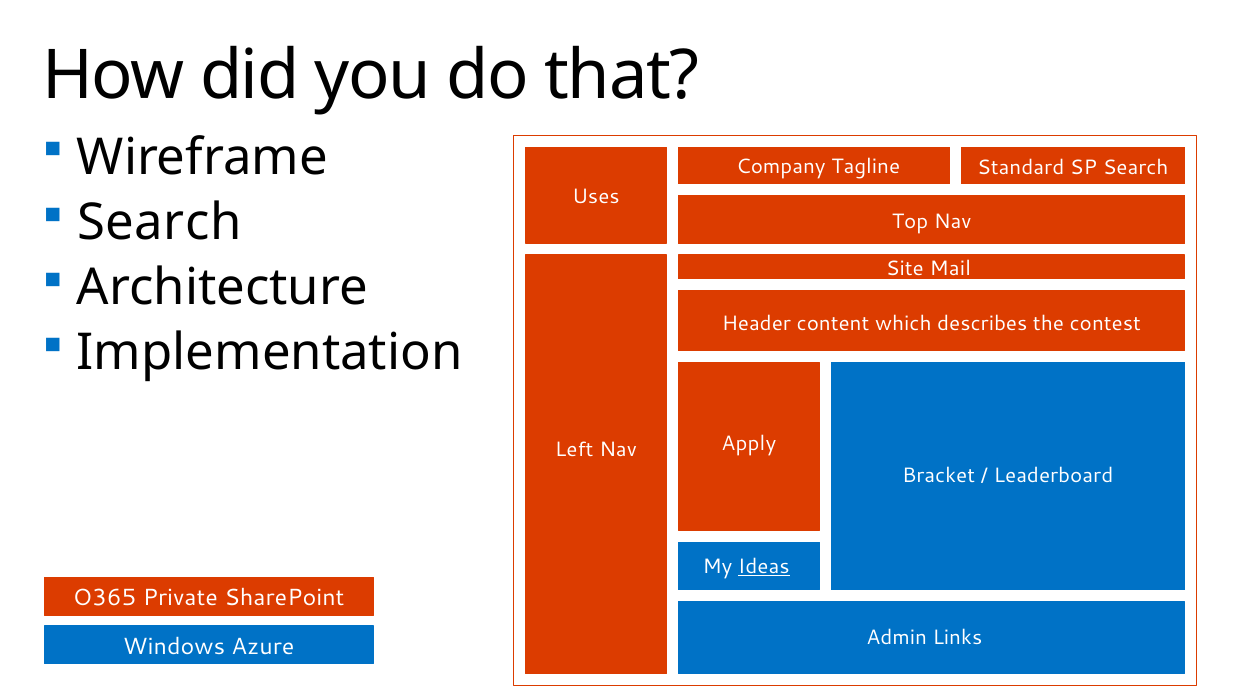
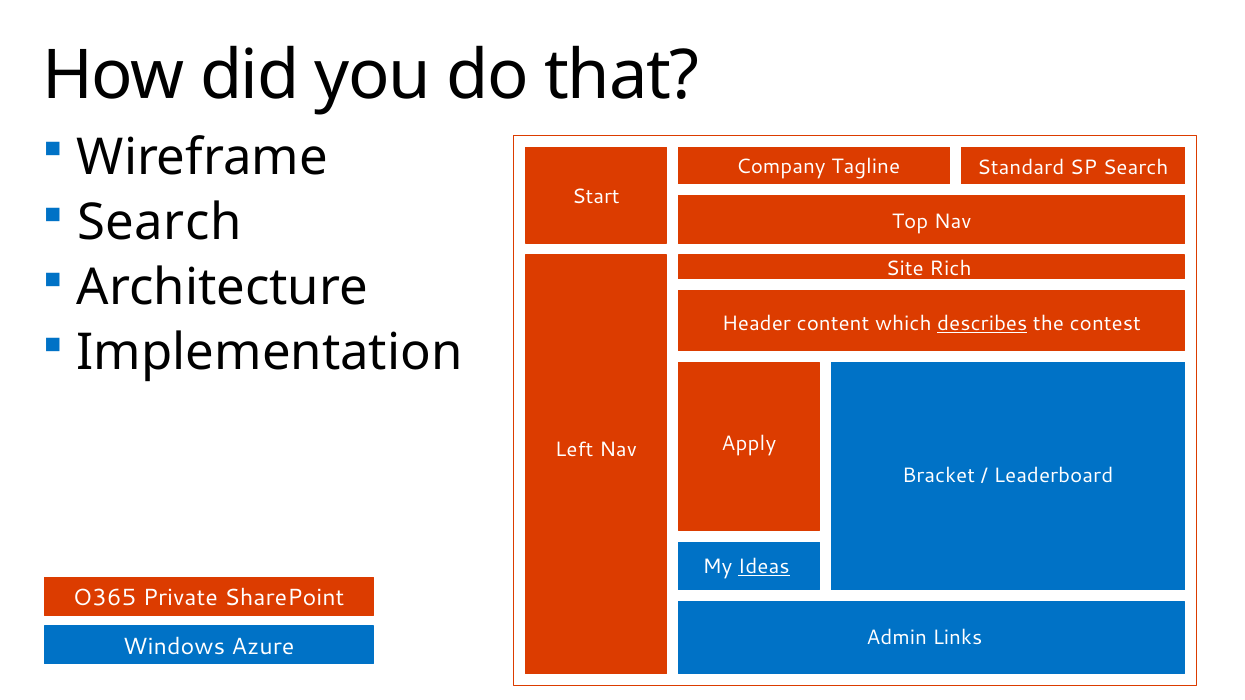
Uses: Uses -> Start
Mail: Mail -> Rich
describes underline: none -> present
